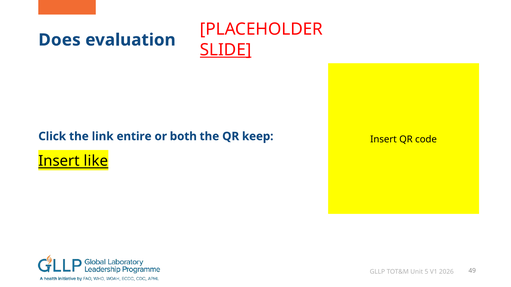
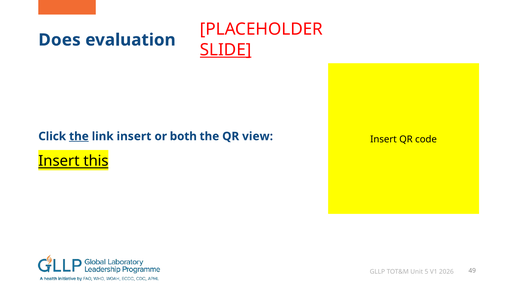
the at (79, 137) underline: none -> present
link entire: entire -> insert
keep: keep -> view
like: like -> this
